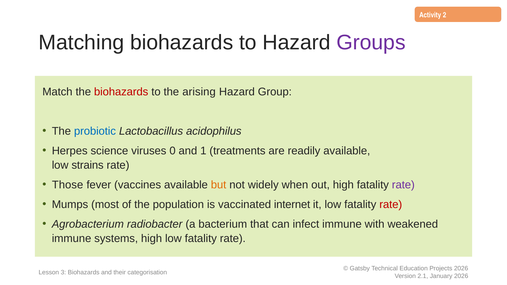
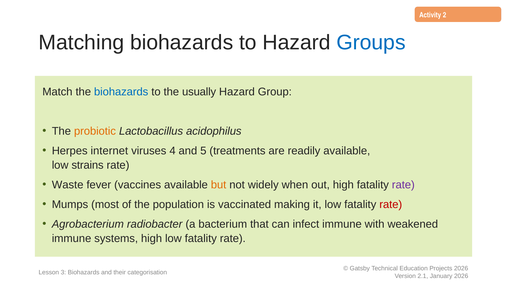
Groups colour: purple -> blue
biohazards at (121, 92) colour: red -> blue
arising: arising -> usually
probiotic colour: blue -> orange
science: science -> internet
0: 0 -> 4
1: 1 -> 5
Those: Those -> Waste
internet: internet -> making
